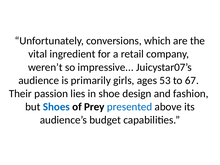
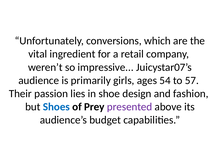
53: 53 -> 54
67: 67 -> 57
presented colour: blue -> purple
